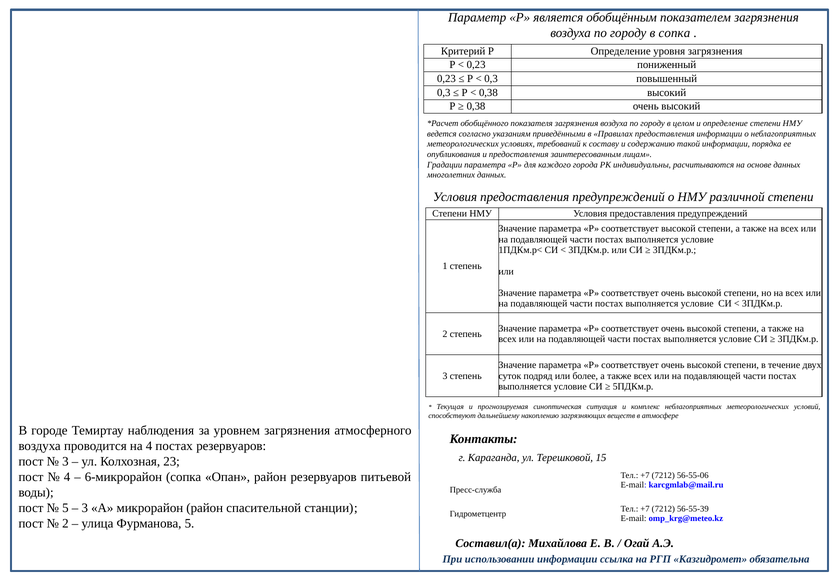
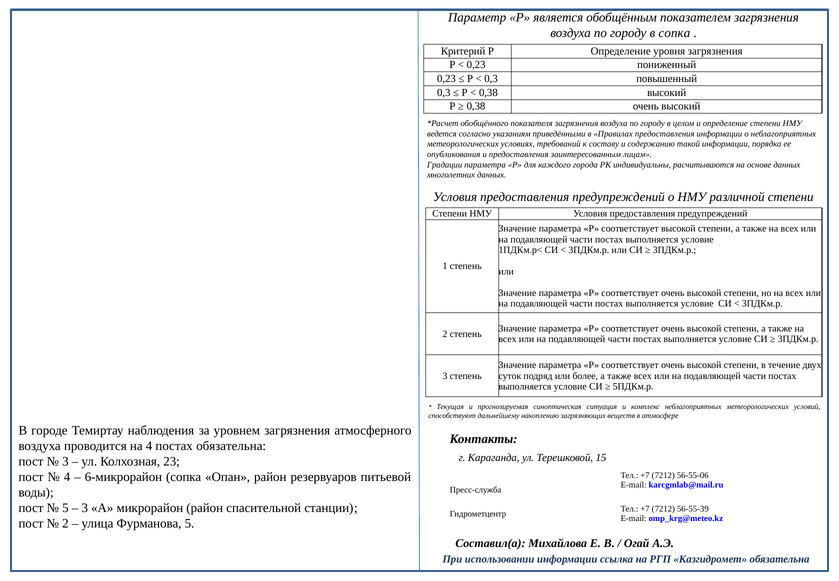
постах резервуаров: резервуаров -> обязательна
